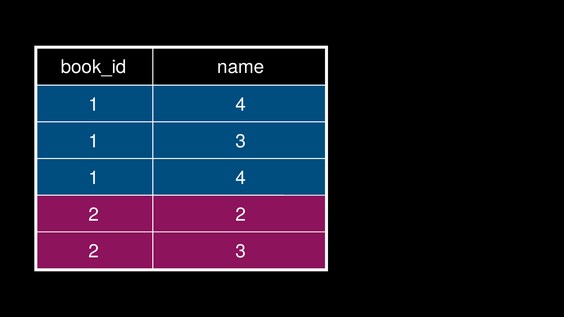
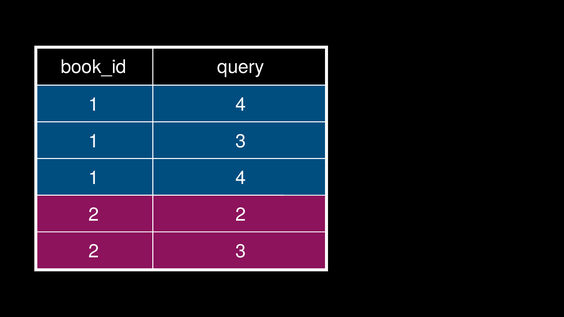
name: name -> query
